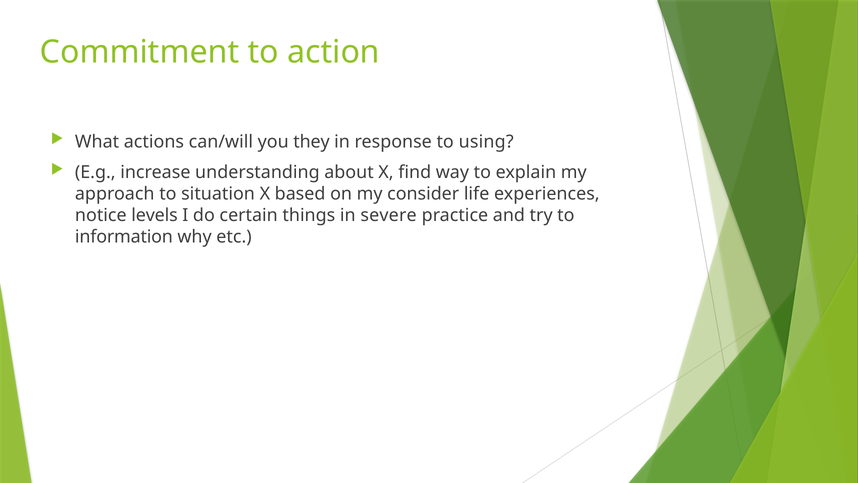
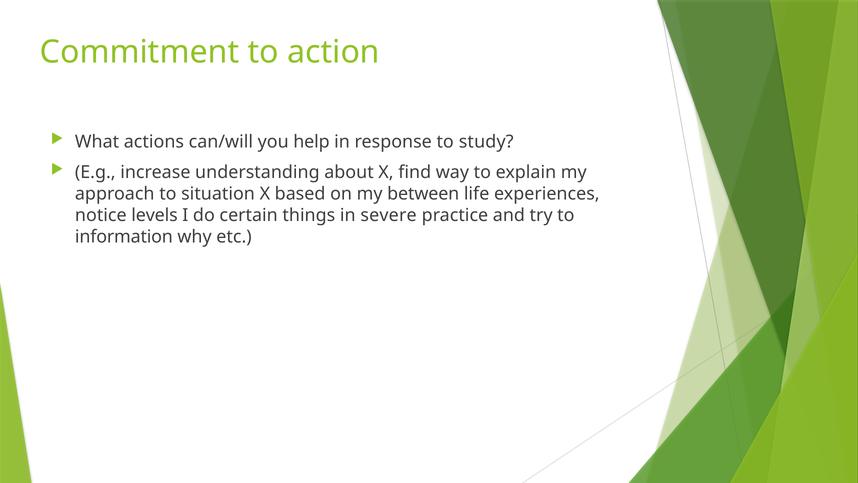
they: they -> help
using: using -> study
consider: consider -> between
